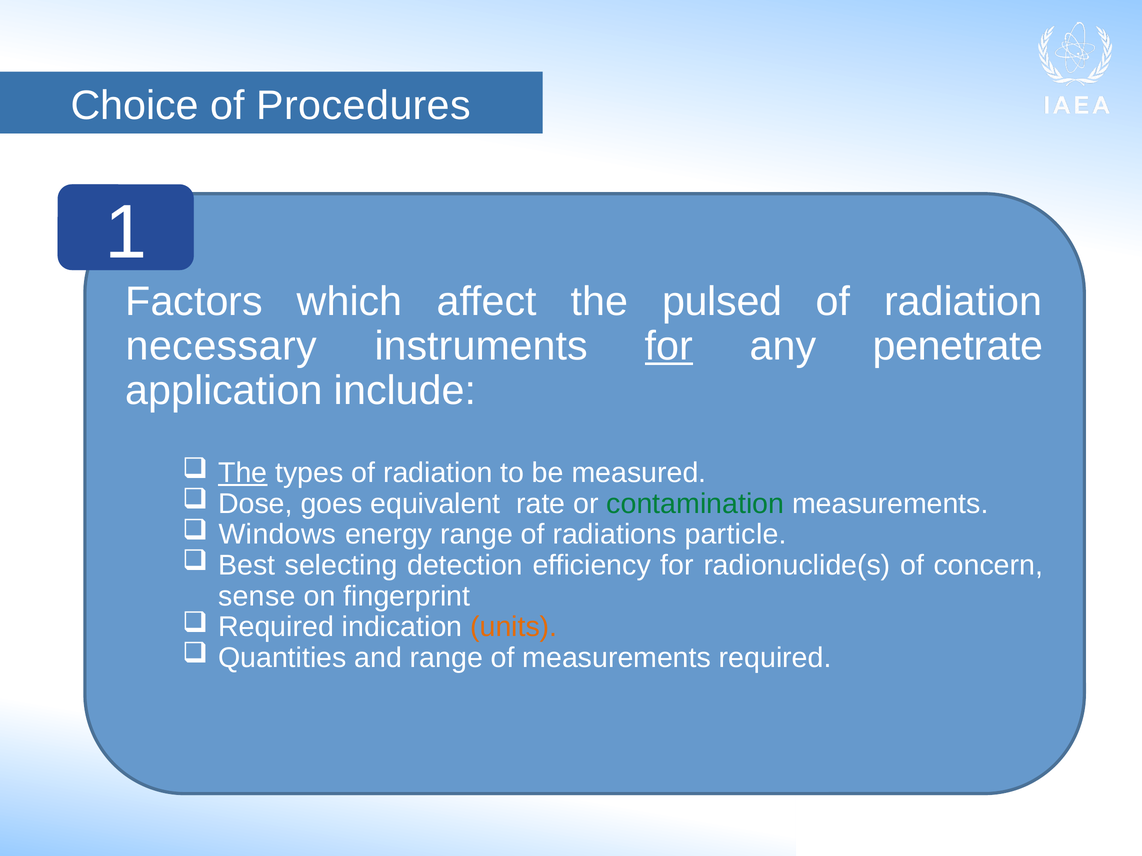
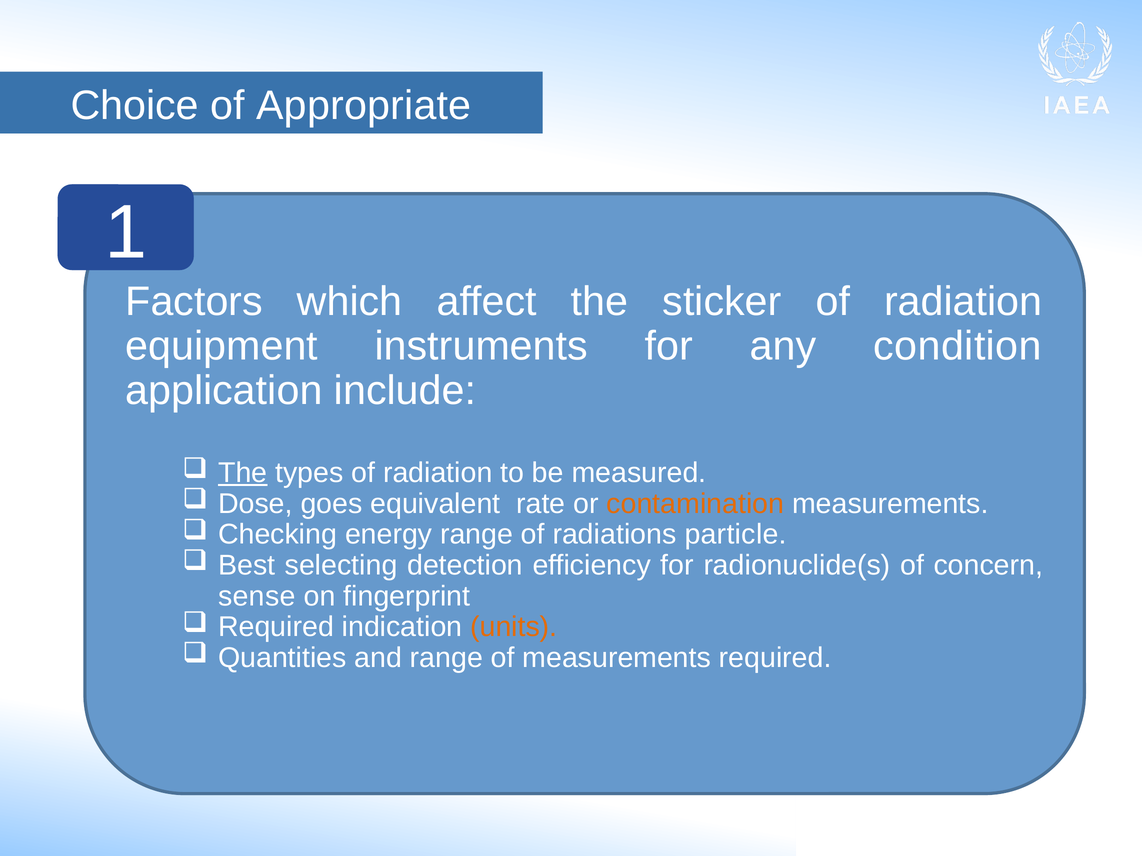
Procedures: Procedures -> Appropriate
pulsed: pulsed -> sticker
necessary: necessary -> equipment
for at (669, 346) underline: present -> none
penetrate: penetrate -> condition
contamination colour: green -> orange
Windows: Windows -> Checking
